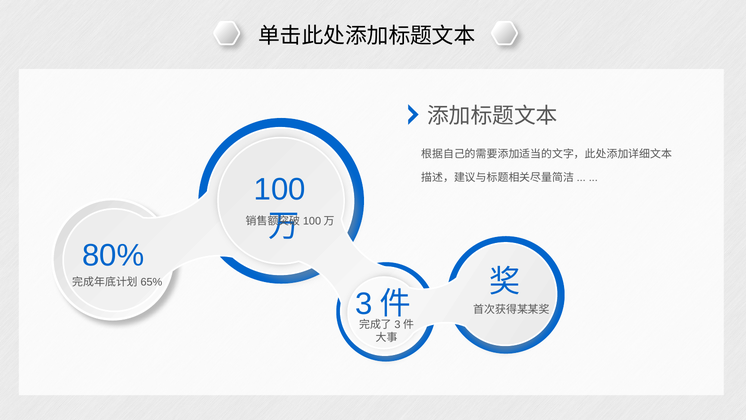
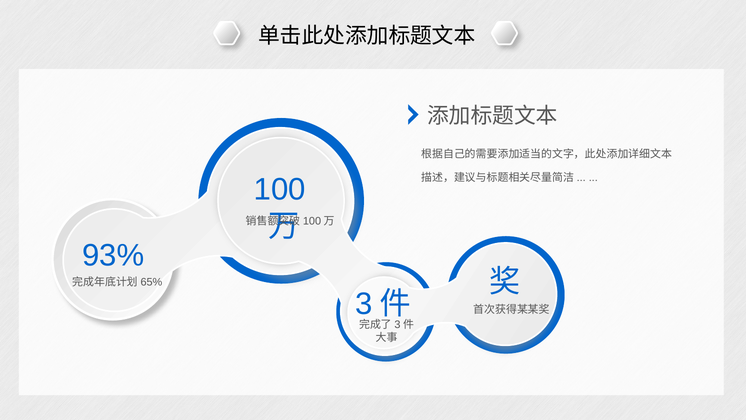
80%: 80% -> 93%
